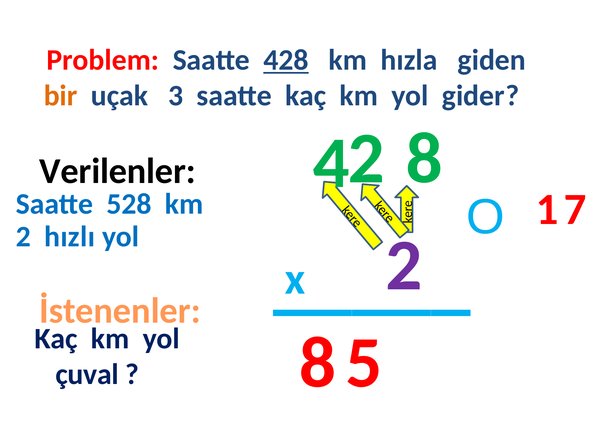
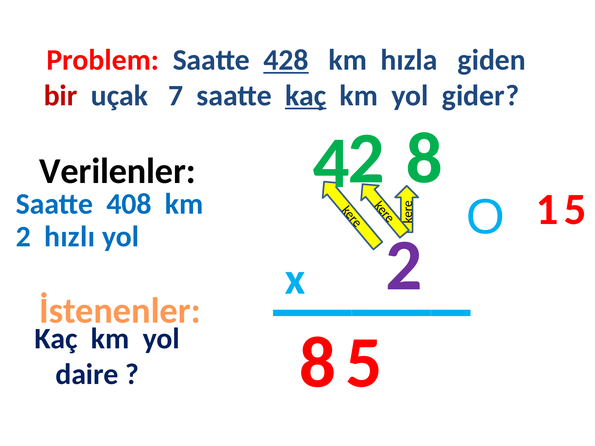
bir colour: orange -> red
3: 3 -> 7
kaç at (306, 96) underline: none -> present
528: 528 -> 408
7 at (575, 209): 7 -> 5
çuval: çuval -> daire
